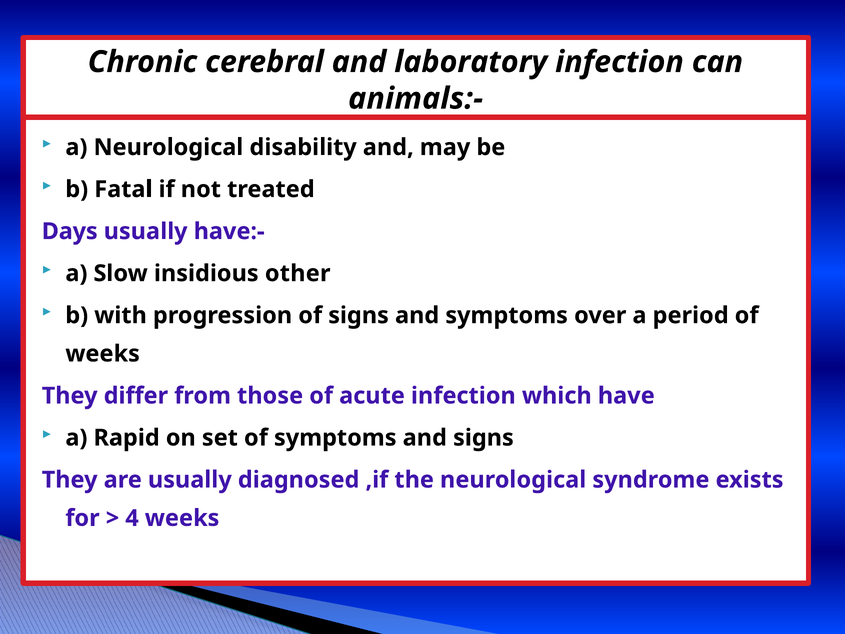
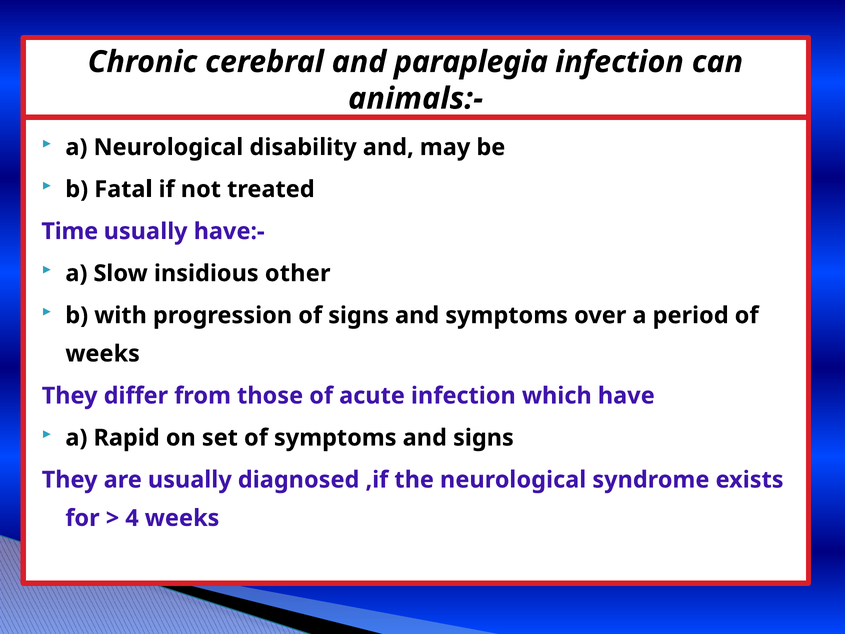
laboratory: laboratory -> paraplegia
Days: Days -> Time
